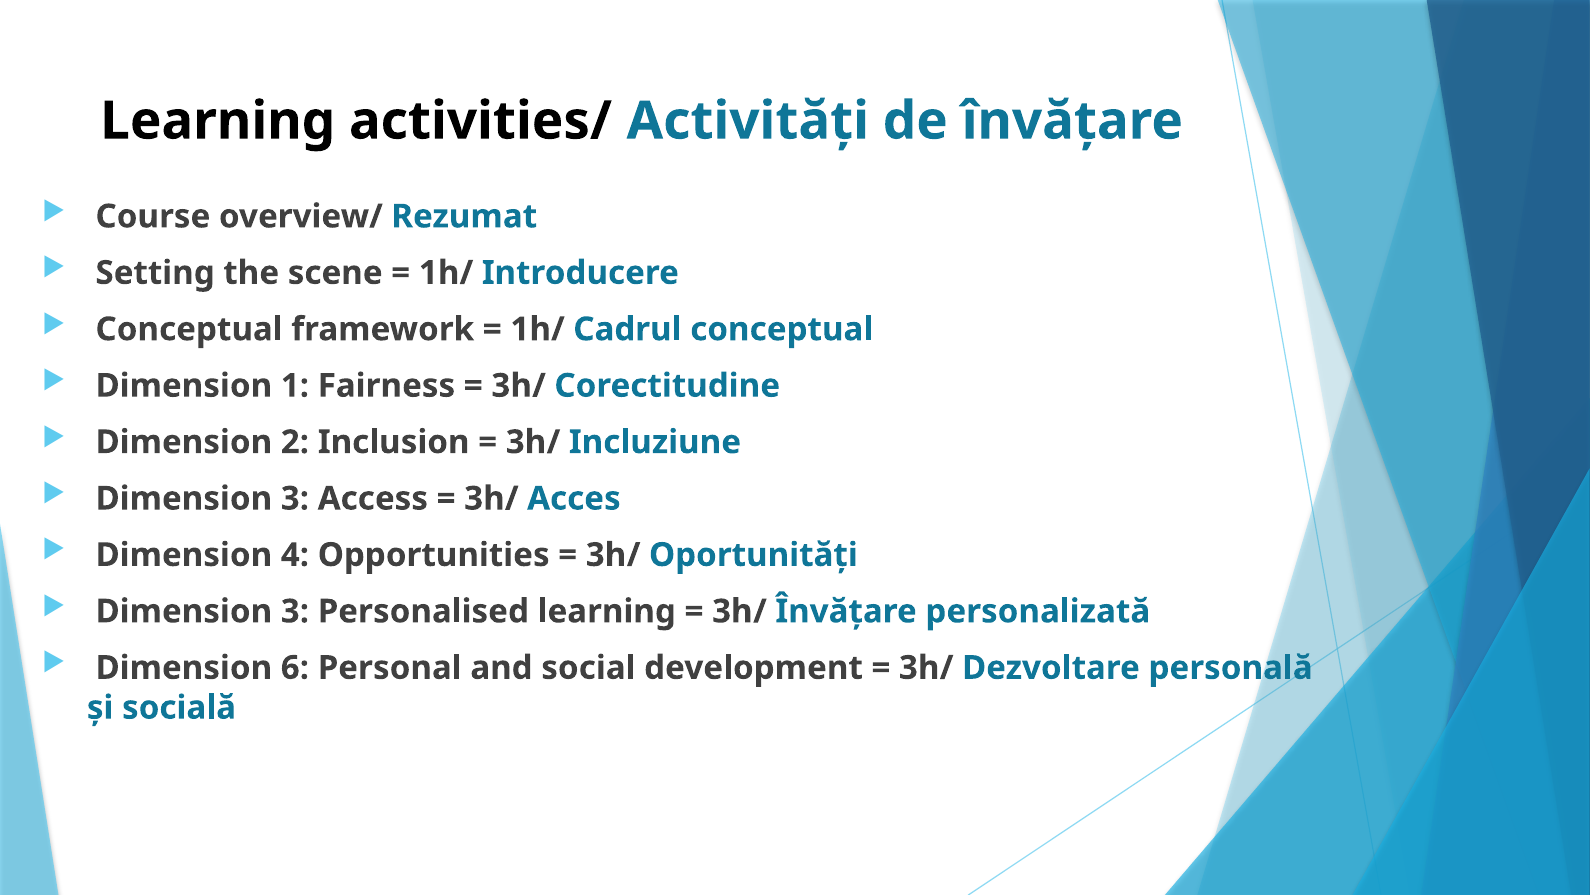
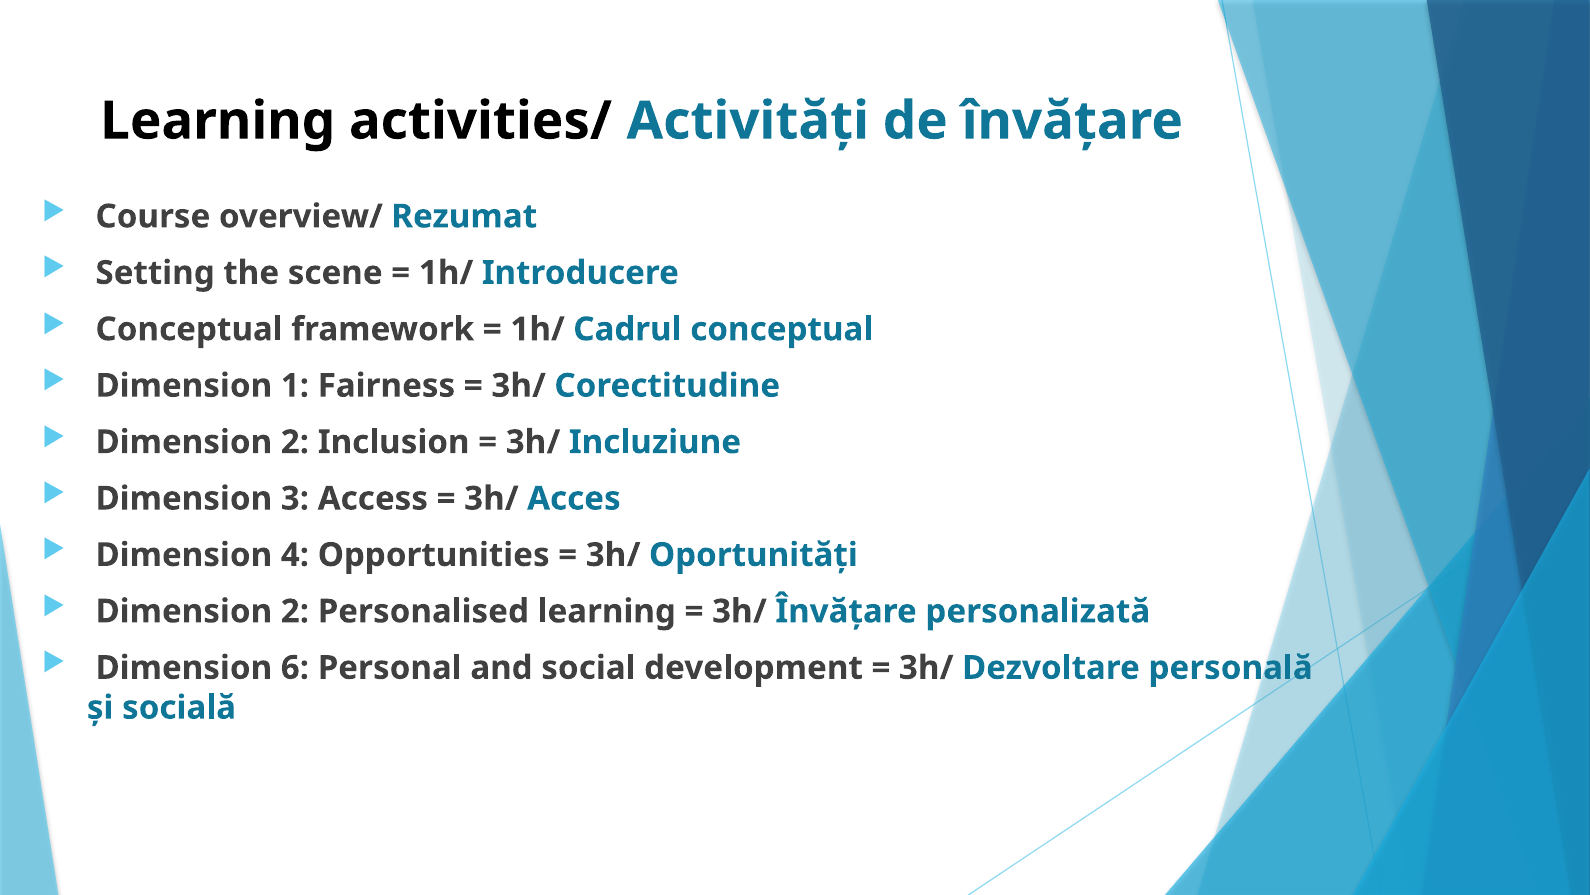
3 at (295, 611): 3 -> 2
